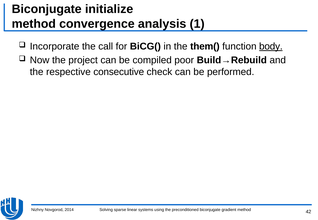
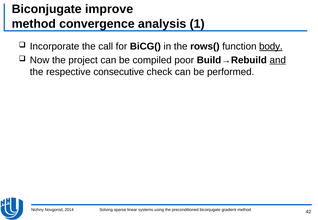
initialize: initialize -> improve
them(: them( -> rows(
and underline: none -> present
